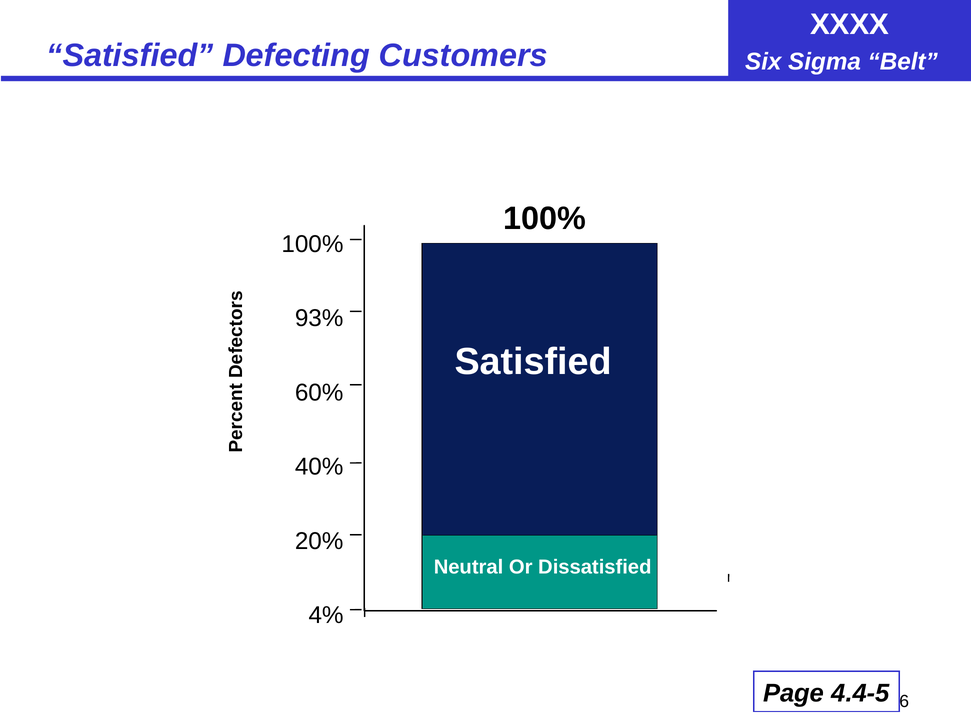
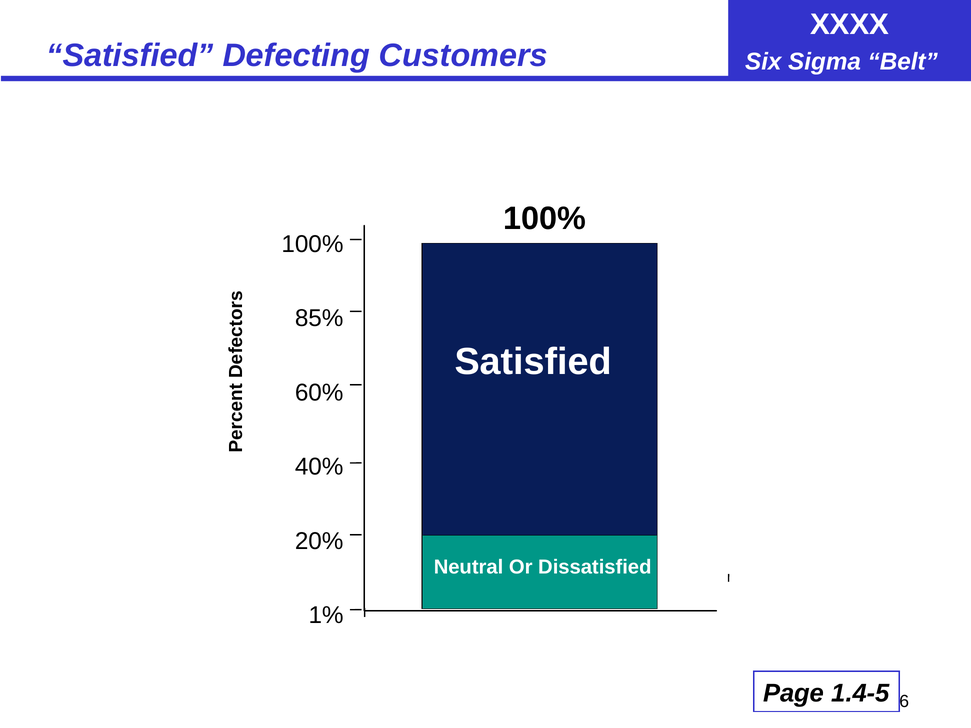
93%: 93% -> 85%
4%: 4% -> 1%
4.4-5: 4.4-5 -> 1.4-5
